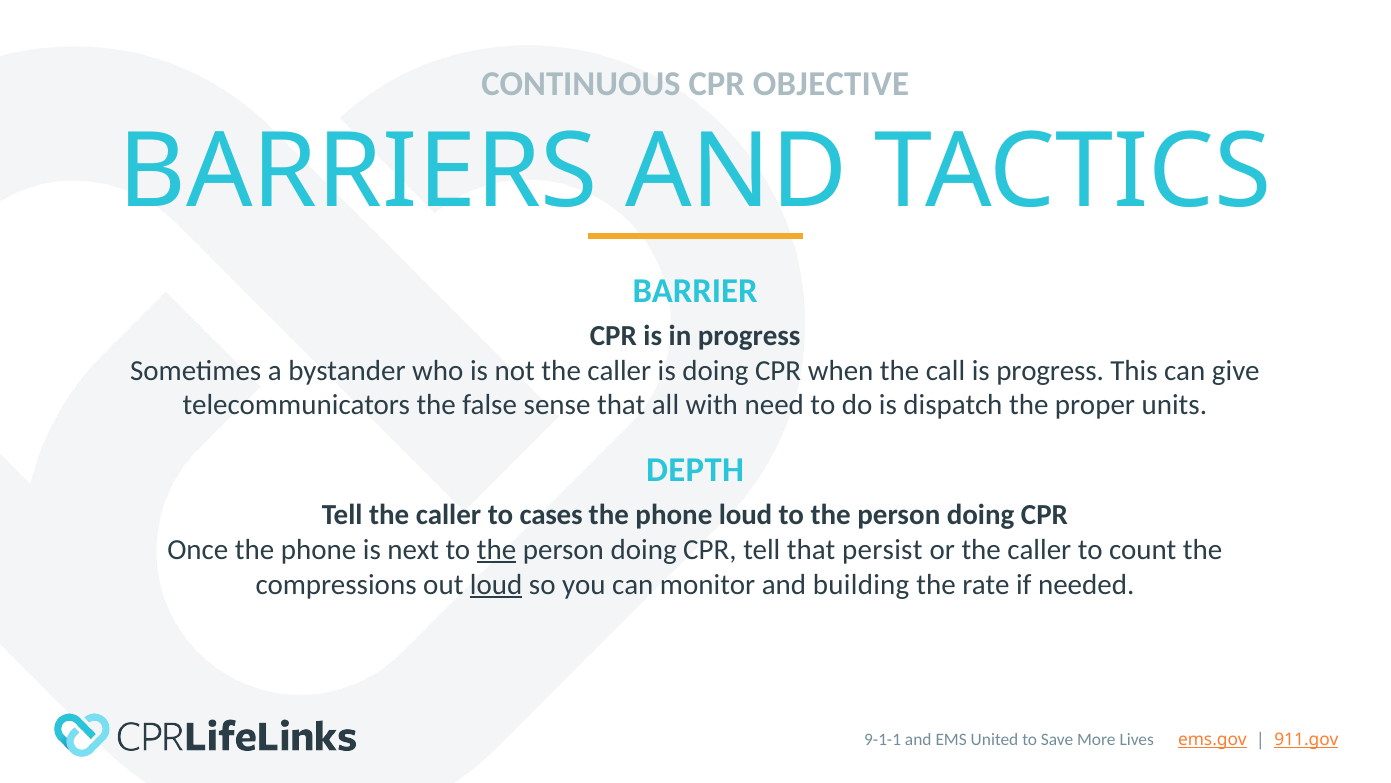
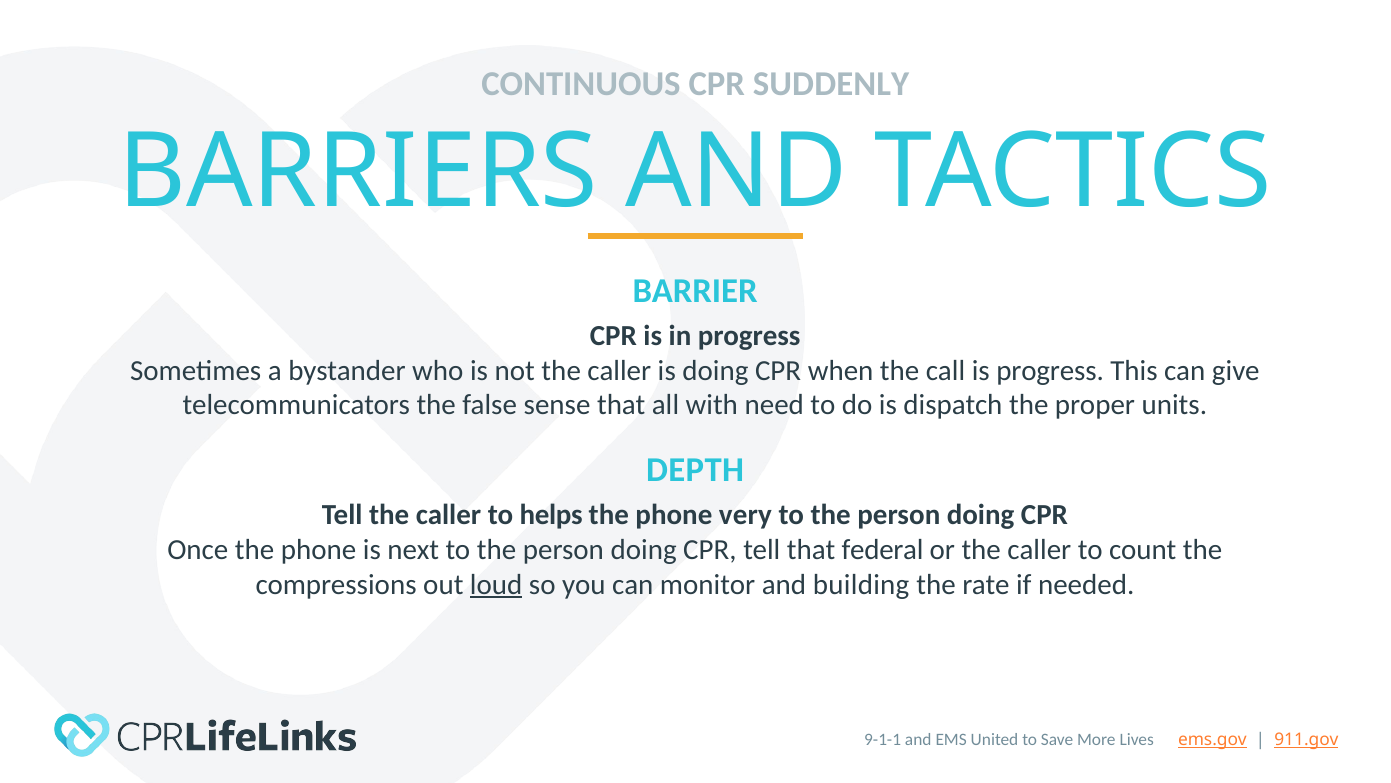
OBJECTIVE: OBJECTIVE -> SUDDENLY
cases: cases -> helps
phone loud: loud -> very
the at (497, 549) underline: present -> none
persist: persist -> federal
